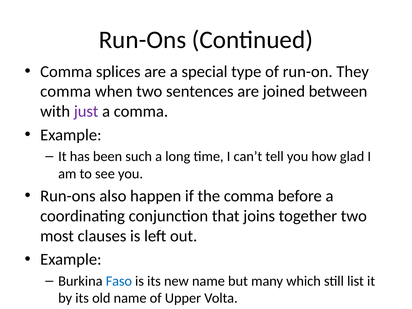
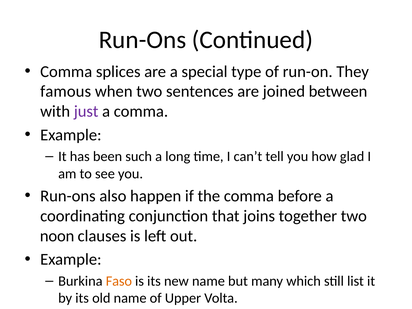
comma at (66, 91): comma -> famous
most: most -> noon
Faso colour: blue -> orange
